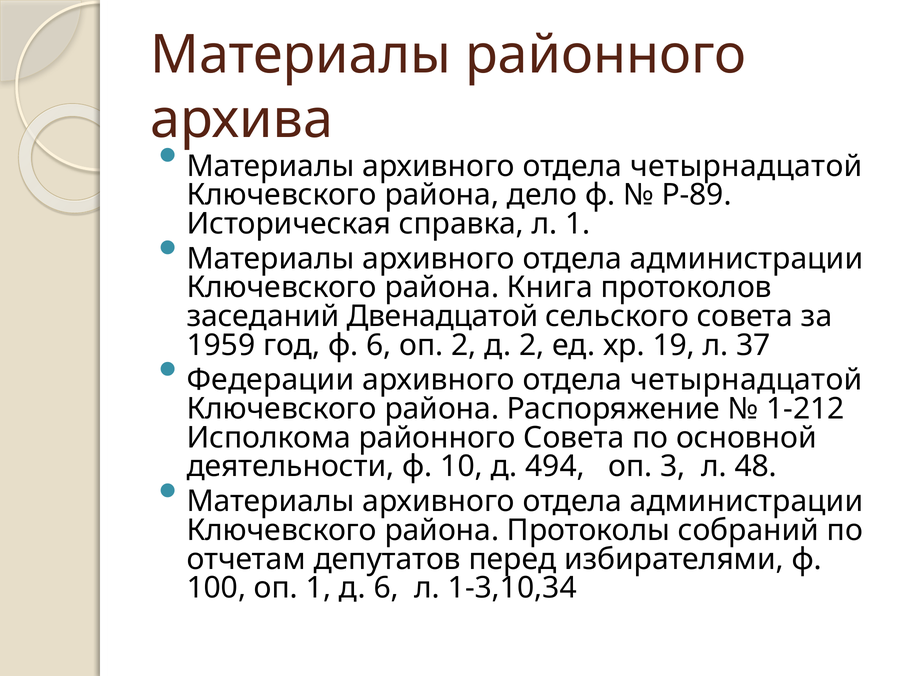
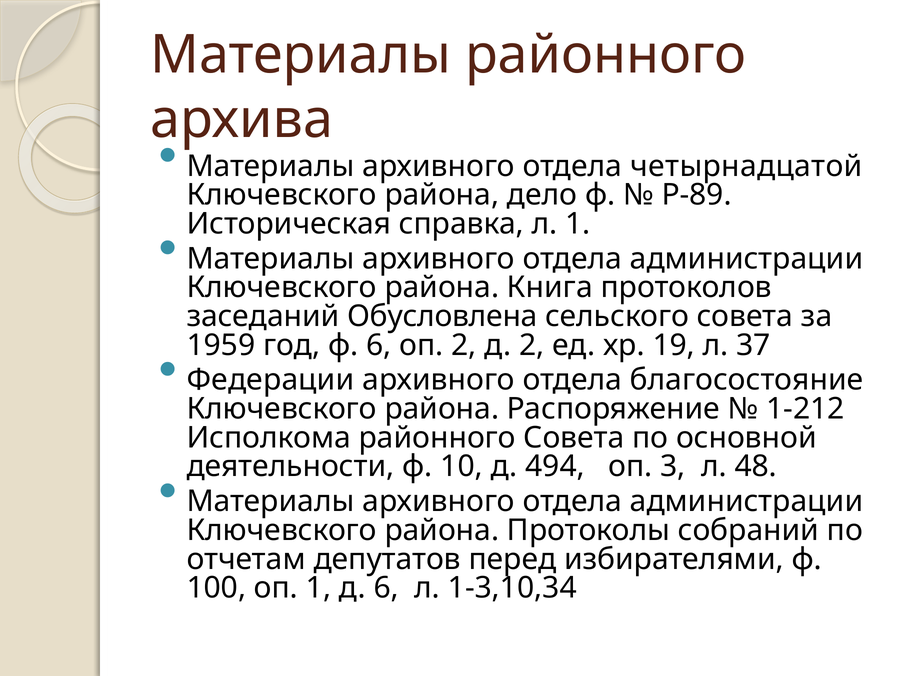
Двенадцатой: Двенадцатой -> Обусловлена
четырнадцатой at (746, 380): четырнадцатой -> благосостояние
